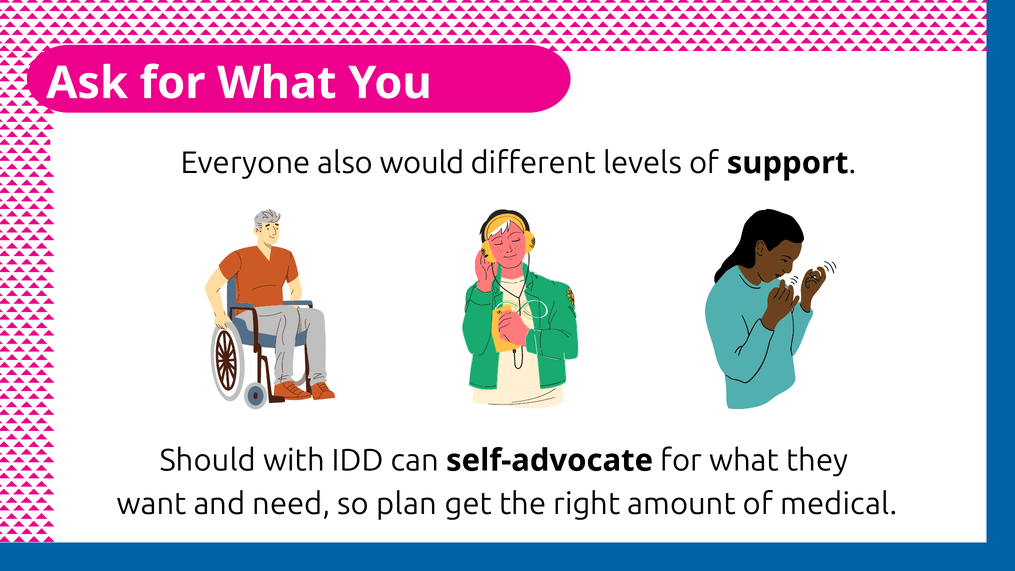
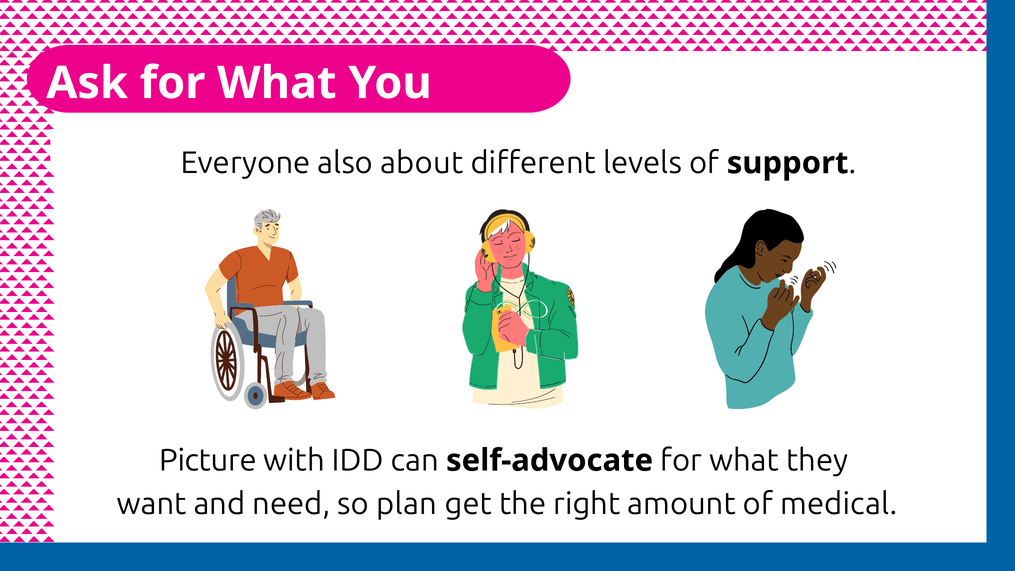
would: would -> about
Should: Should -> Picture
